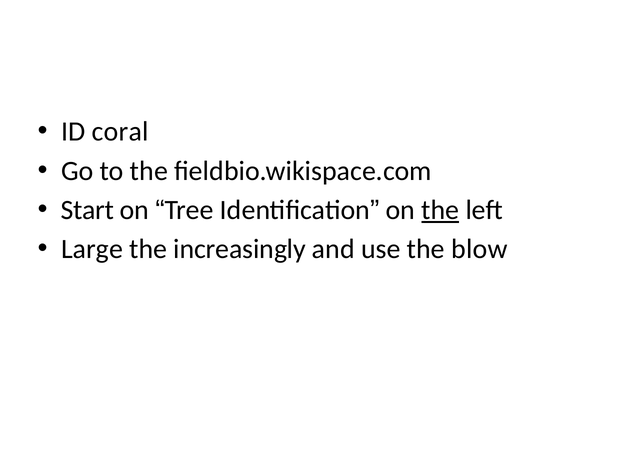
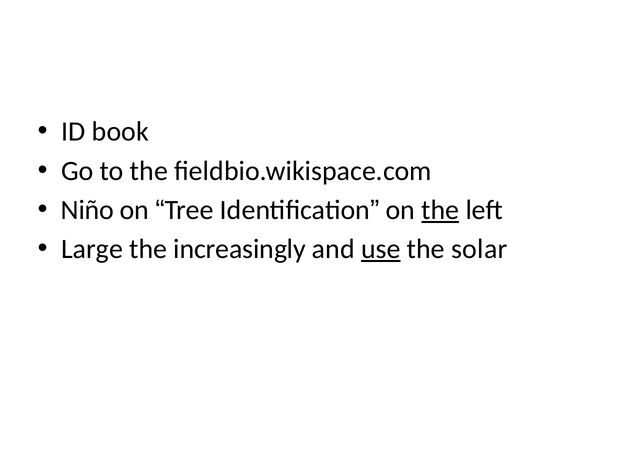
coral: coral -> book
Start: Start -> Niño
use underline: none -> present
blow: blow -> solar
